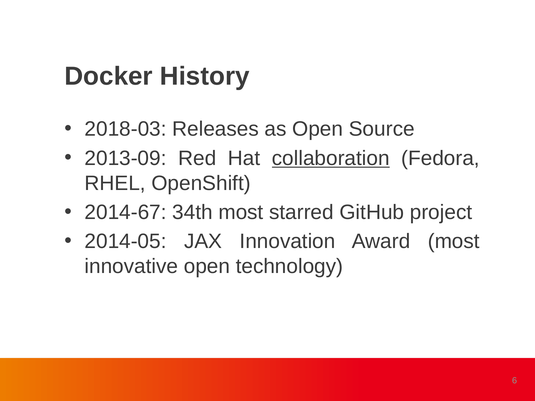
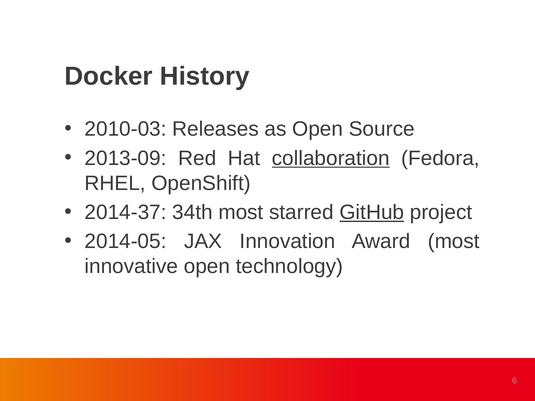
2018-03: 2018-03 -> 2010-03
2014-67: 2014-67 -> 2014-37
GitHub underline: none -> present
